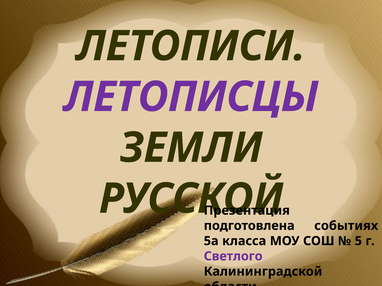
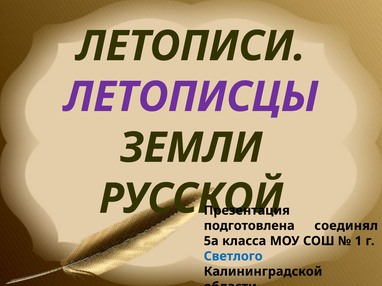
событиях: событиях -> соединял
5: 5 -> 1
Светлого colour: purple -> blue
